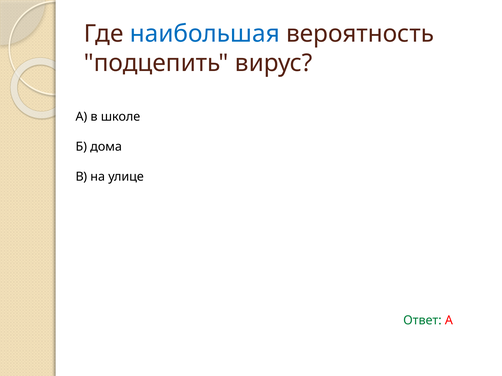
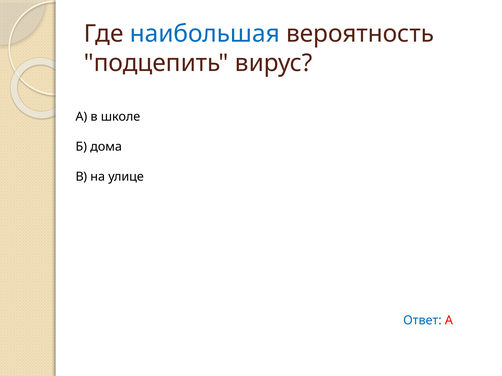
Ответ colour: green -> blue
